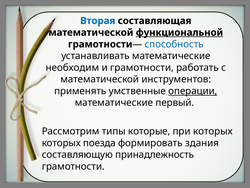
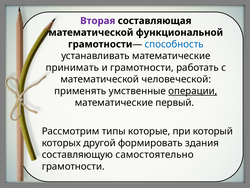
Вторая colour: blue -> purple
функциональной underline: present -> none
необходим: необходим -> принимать
инструментов: инструментов -> человеческой
при которых: которых -> который
поезда: поезда -> другой
принадлежность: принадлежность -> самостоятельно
